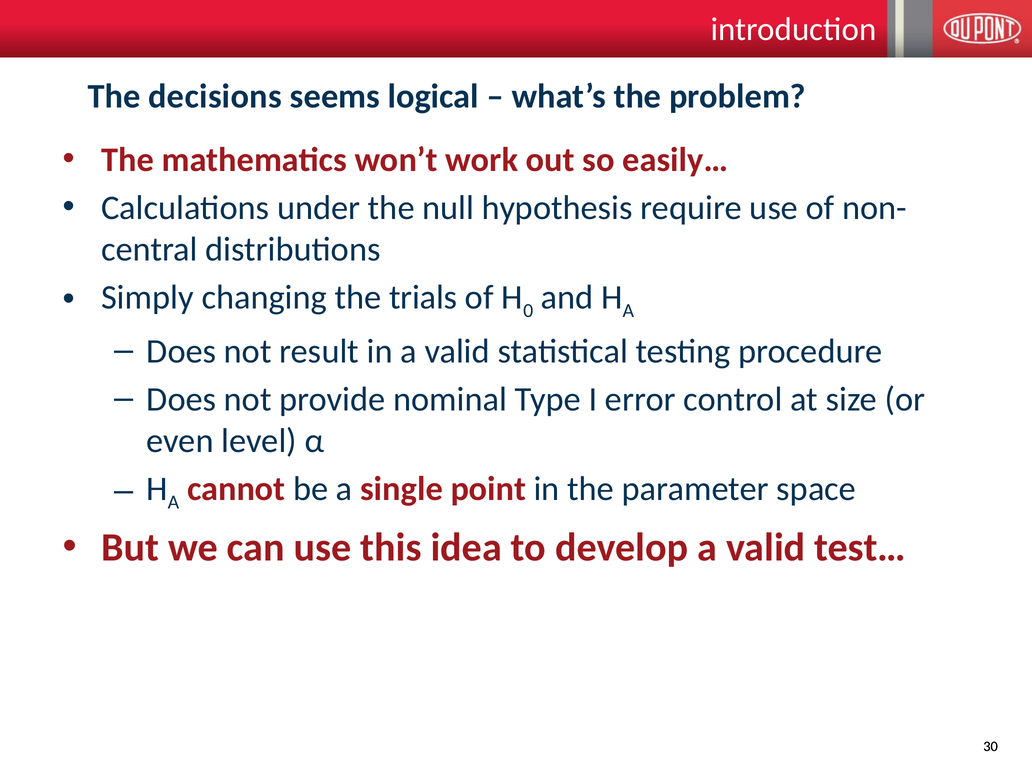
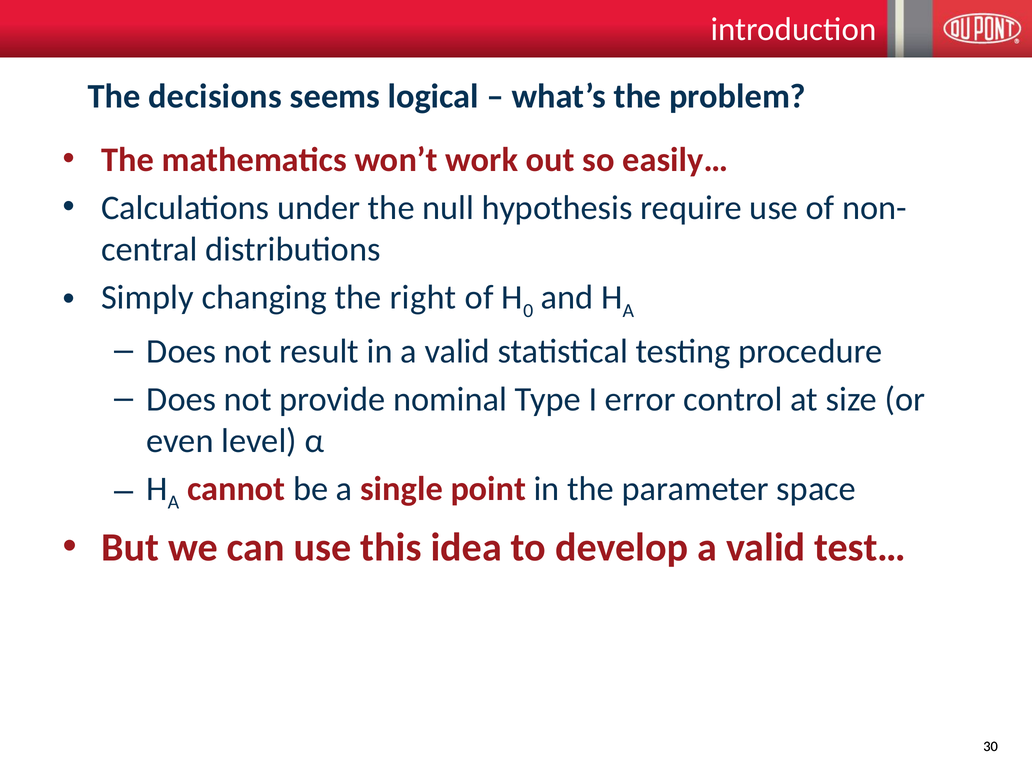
trials: trials -> right
